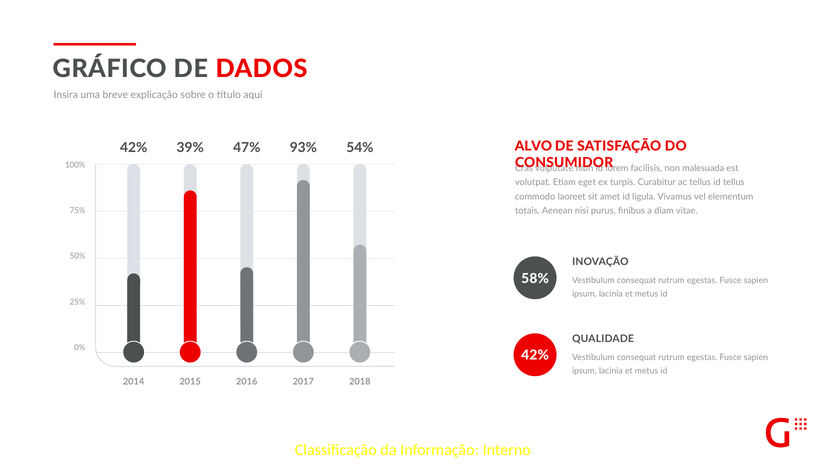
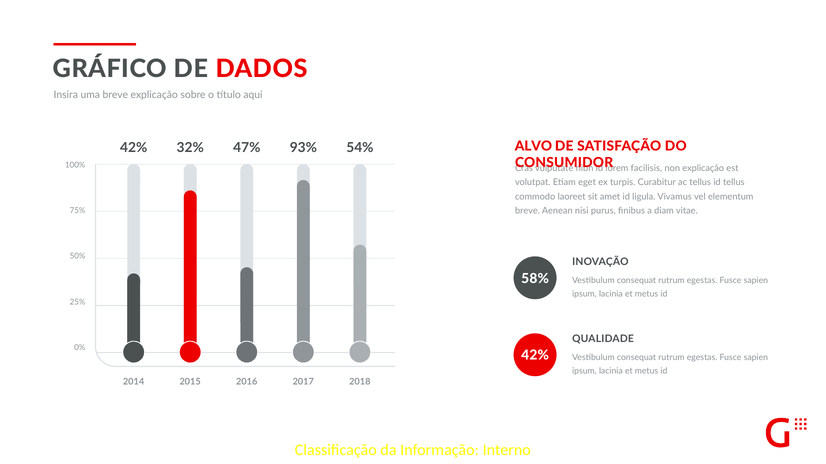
39%: 39% -> 32%
non malesuada: malesuada -> explicação
totais at (527, 211): totais -> breve
